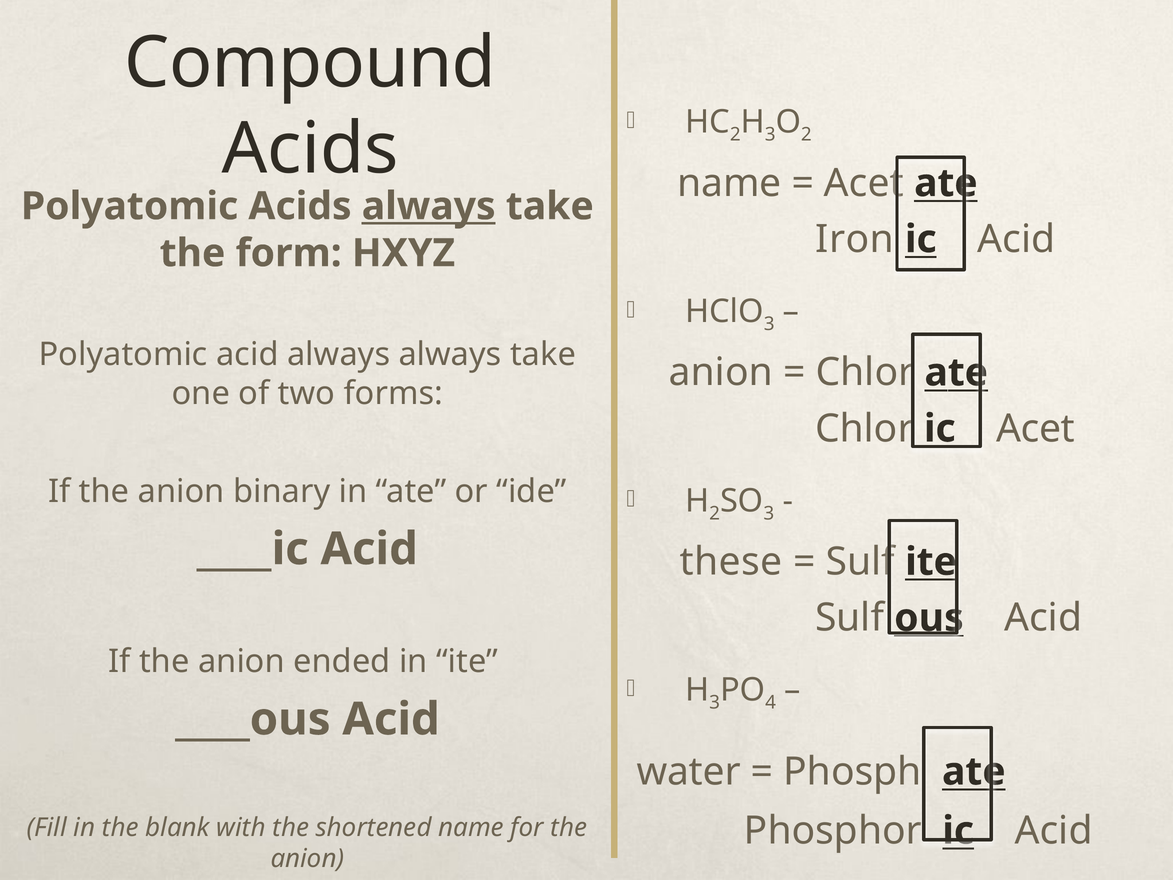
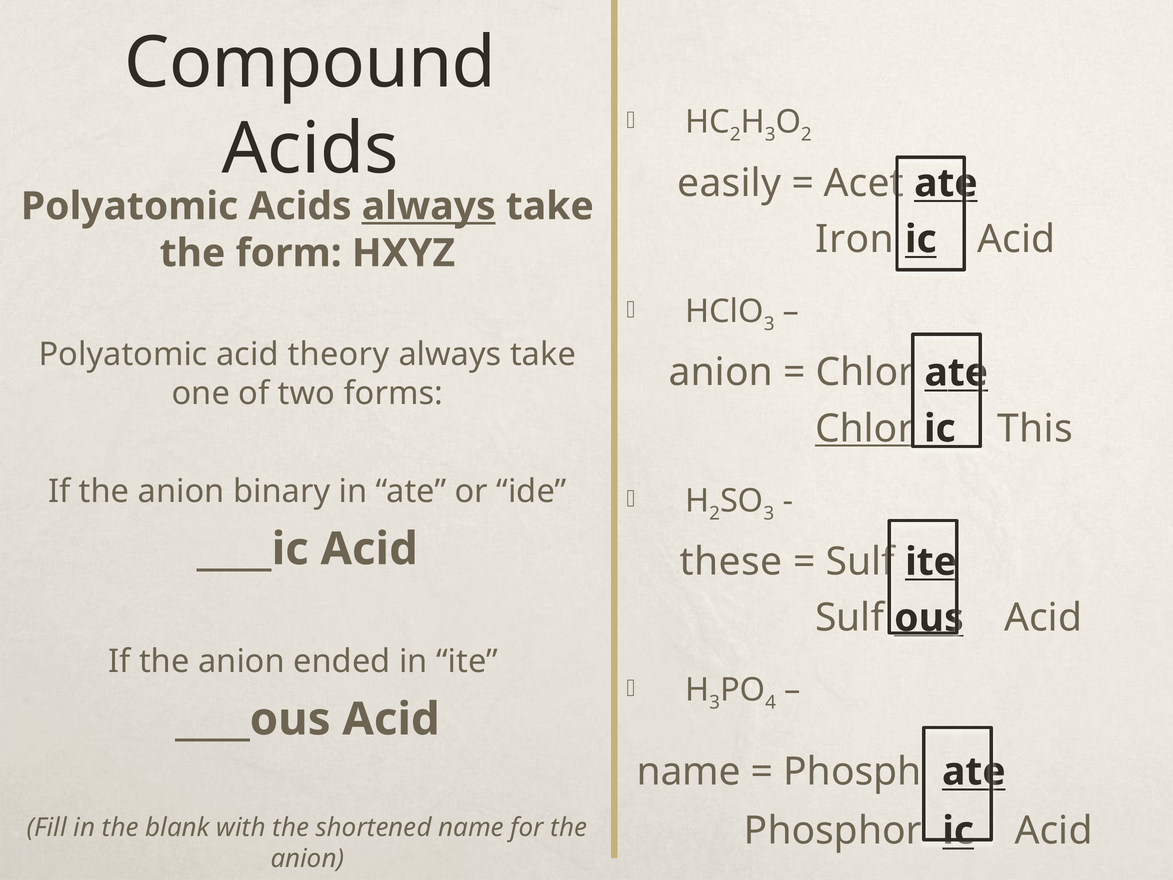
name at (729, 183): name -> easily
acid always: always -> theory
Chlor at (864, 428) underline: none -> present
Acet at (1036, 428): Acet -> This
water at (689, 771): water -> name
